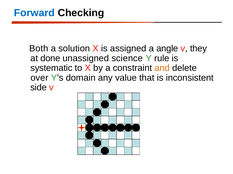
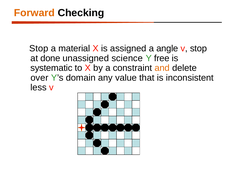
Forward colour: blue -> orange
Both at (39, 49): Both -> Stop
solution: solution -> material
v they: they -> stop
rule: rule -> free
side: side -> less
